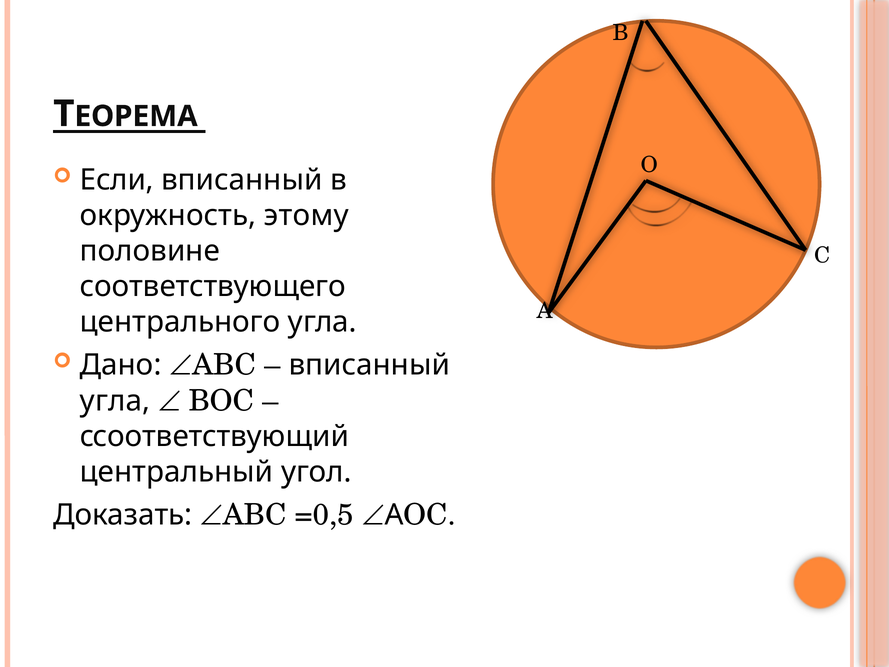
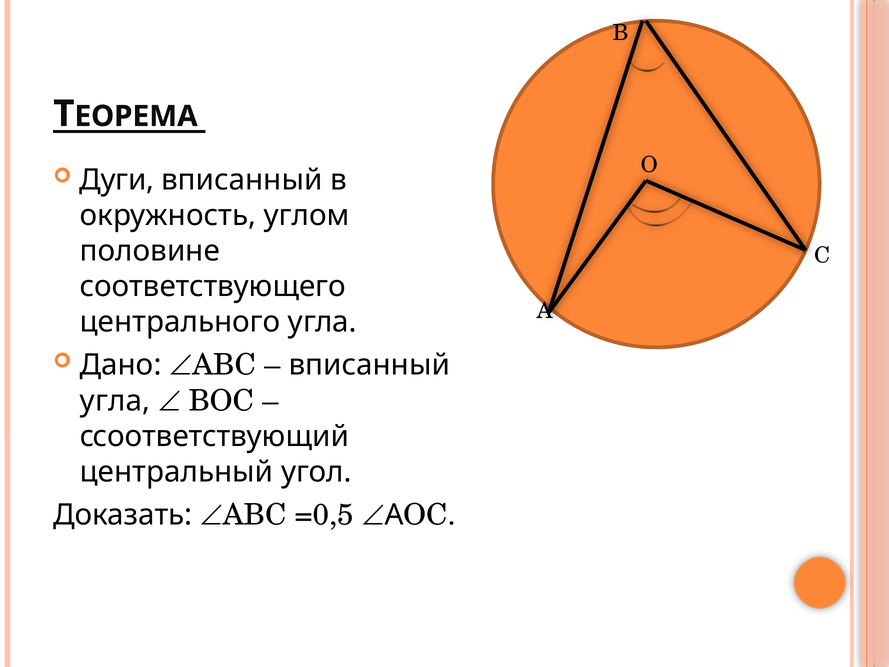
Если: Если -> Дуги
этому: этому -> углом
